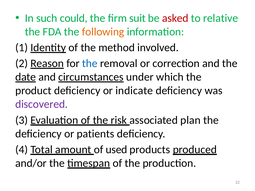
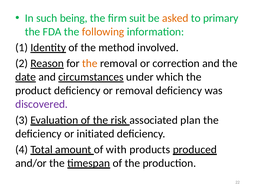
could: could -> being
asked colour: red -> orange
relative: relative -> primary
the at (90, 64) colour: blue -> orange
or indicate: indicate -> removal
patients: patients -> initiated
used: used -> with
